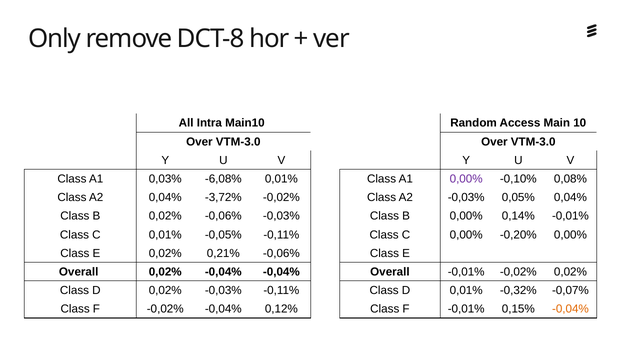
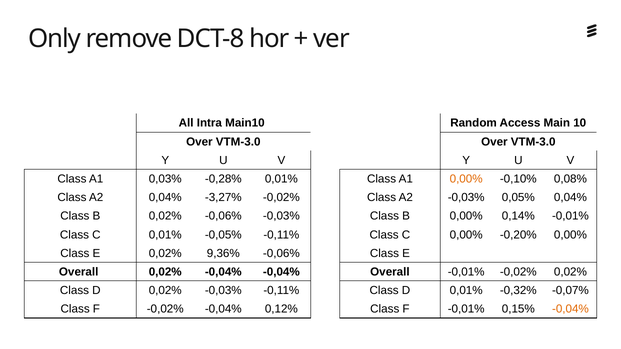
-6,08%: -6,08% -> -0,28%
0,00% at (466, 179) colour: purple -> orange
-3,72%: -3,72% -> -3,27%
0,21%: 0,21% -> 9,36%
